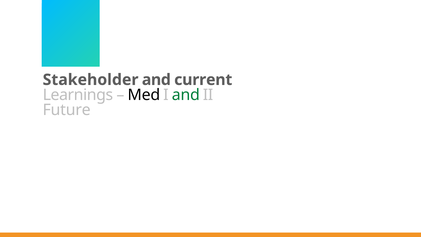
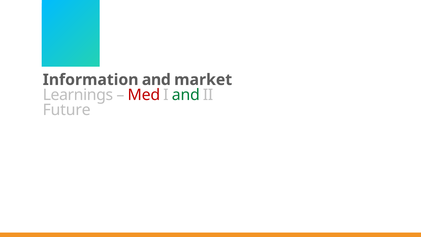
Stakeholder: Stakeholder -> Information
current: current -> market
Med colour: black -> red
